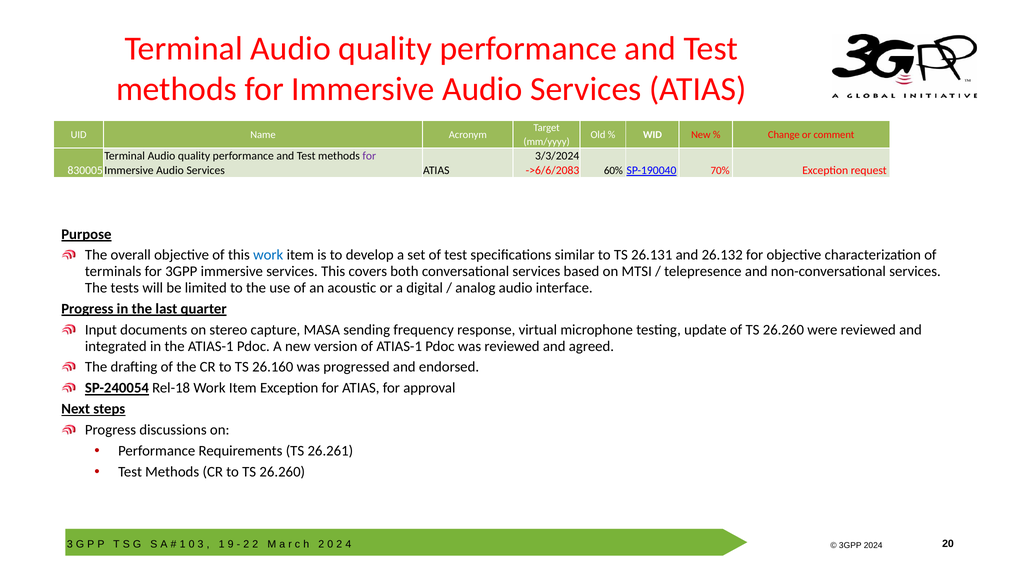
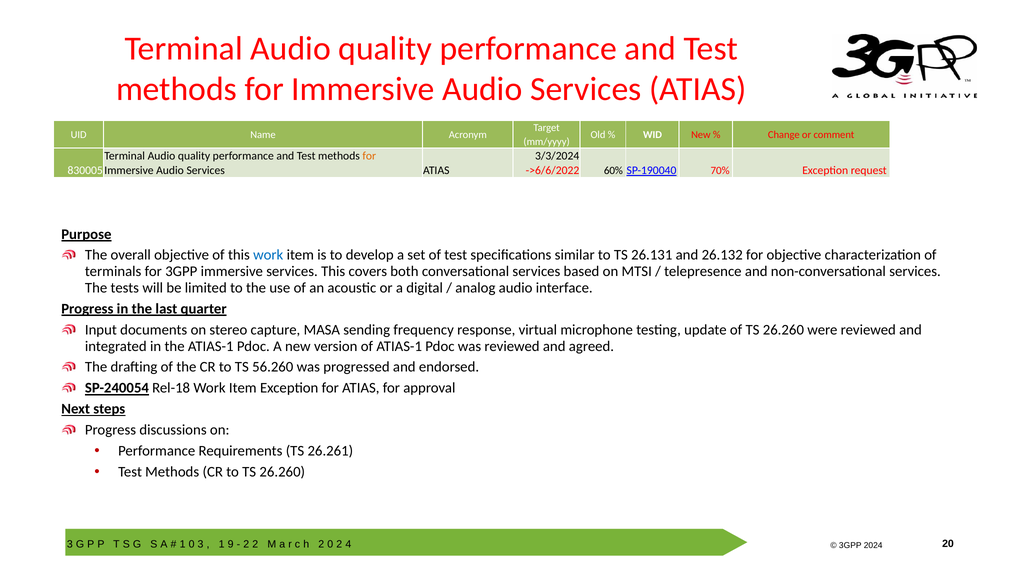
for at (369, 156) colour: purple -> orange
->6/6/2083: ->6/6/2083 -> ->6/6/2022
26.160: 26.160 -> 56.260
